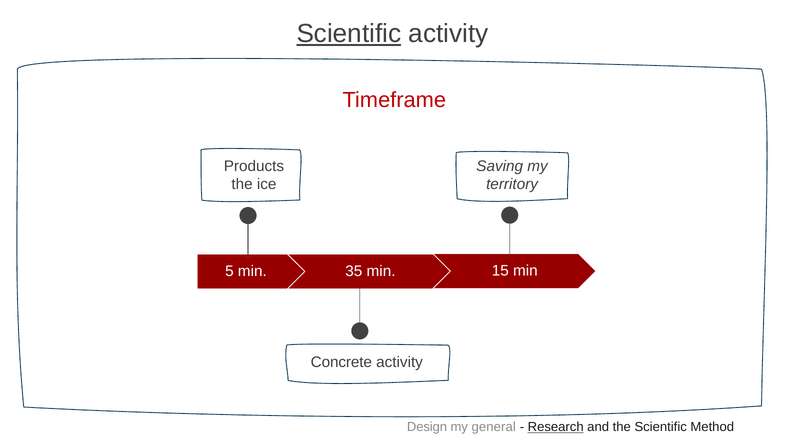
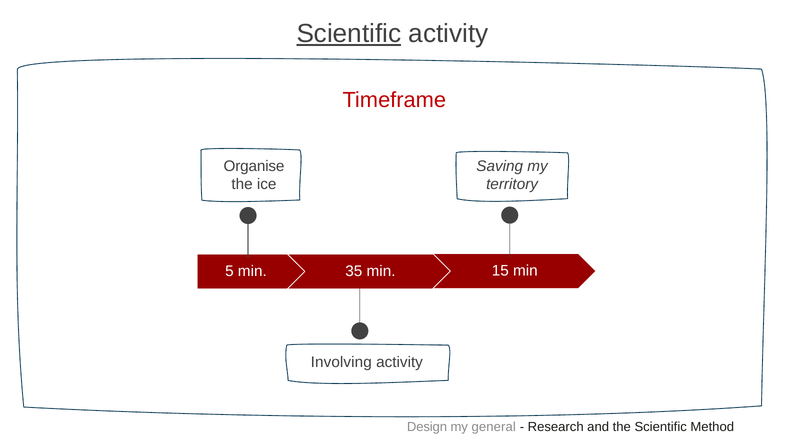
Products: Products -> Organise
Concrete: Concrete -> Involving
Research underline: present -> none
